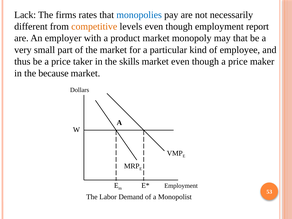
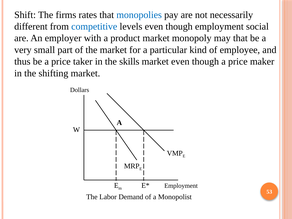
Lack: Lack -> Shift
competitive colour: orange -> blue
report: report -> social
because: because -> shifting
